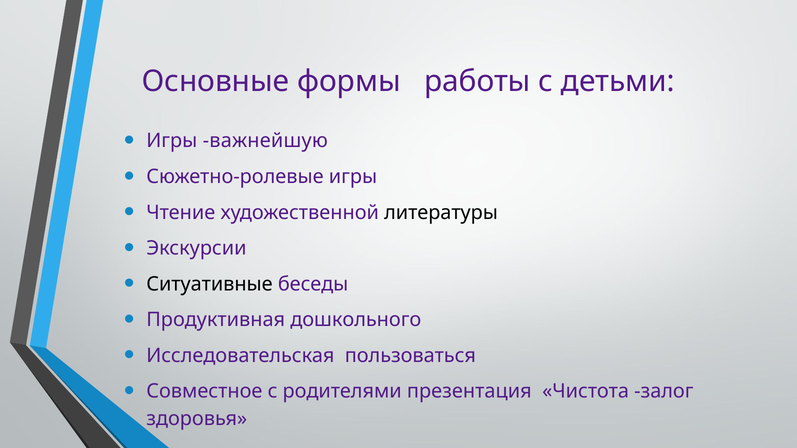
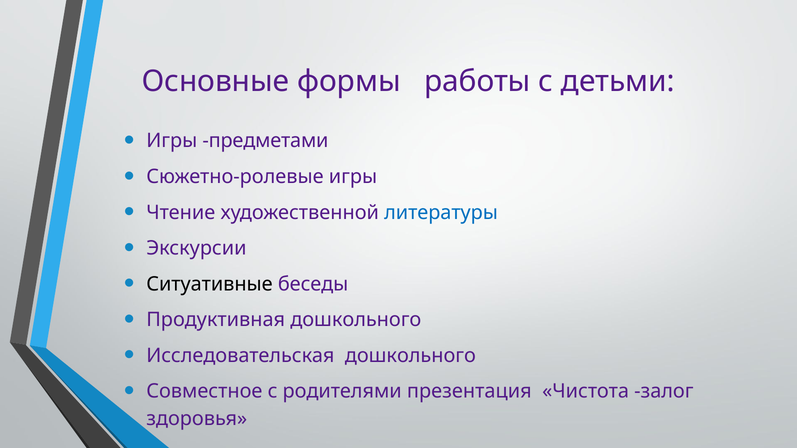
важнейшую: важнейшую -> предметами
литературы colour: black -> blue
Исследовательская пользоваться: пользоваться -> дошкольного
